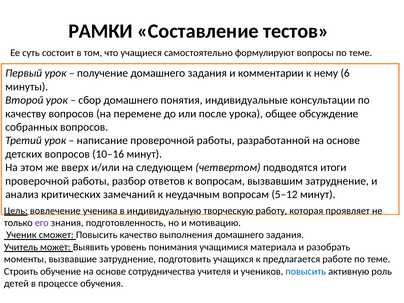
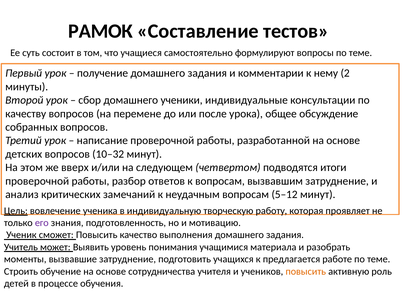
РАМКИ: РАМКИ -> РАМОК
6: 6 -> 2
понятия: понятия -> ученики
10–16: 10–16 -> 10–32
повысить at (306, 271) colour: blue -> orange
